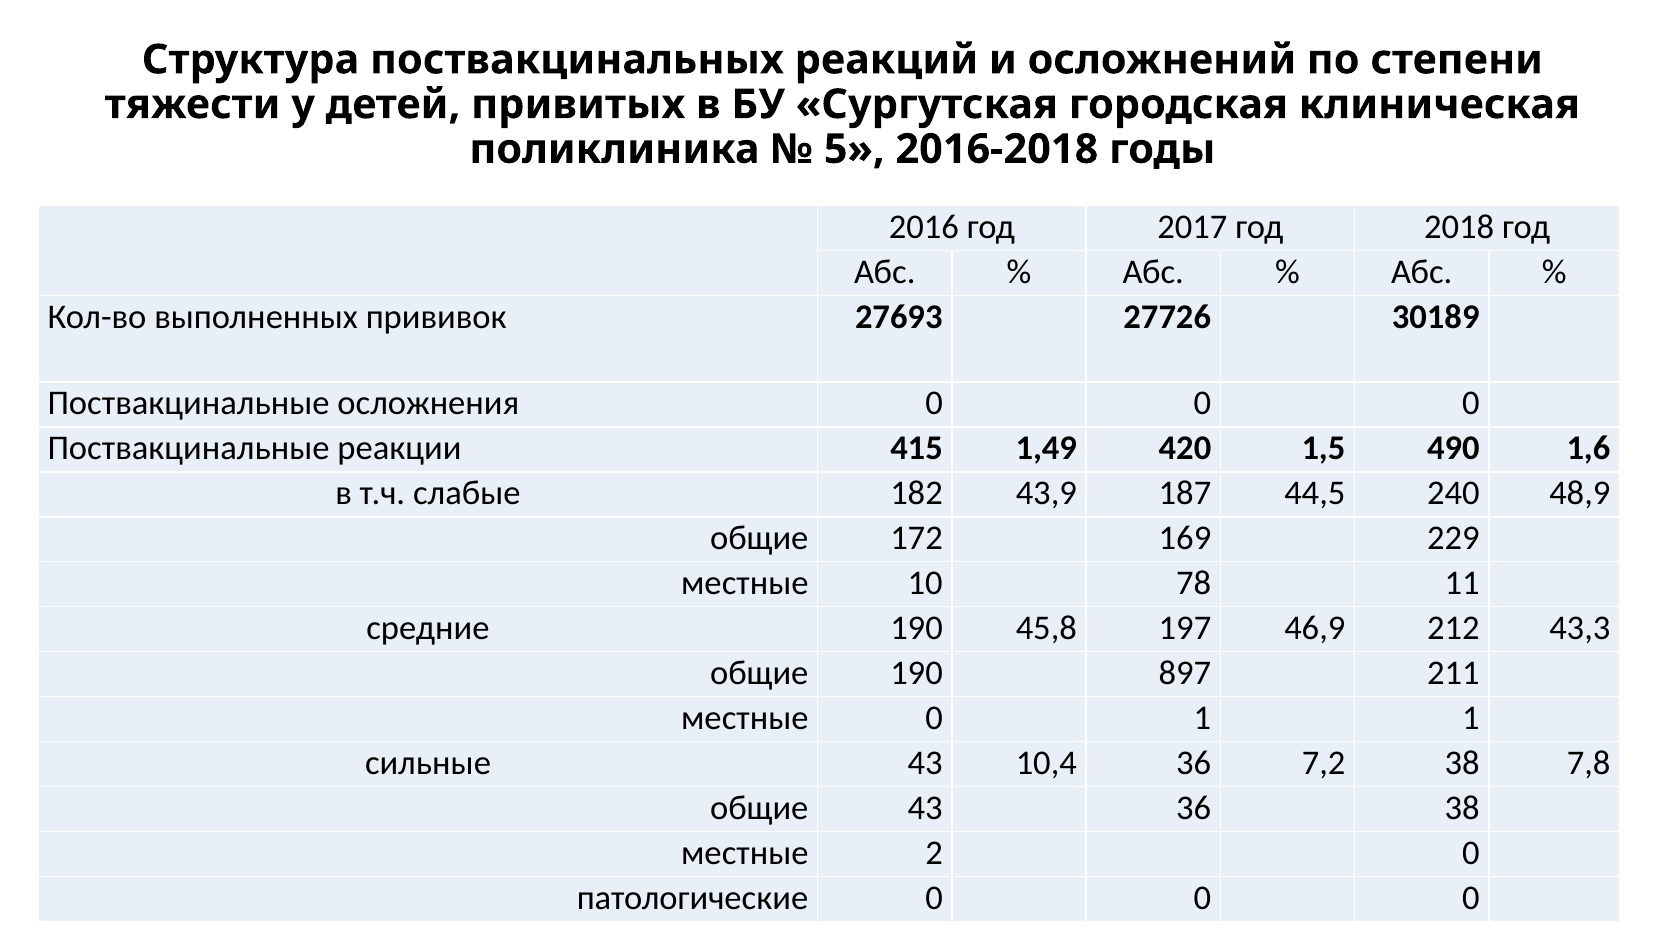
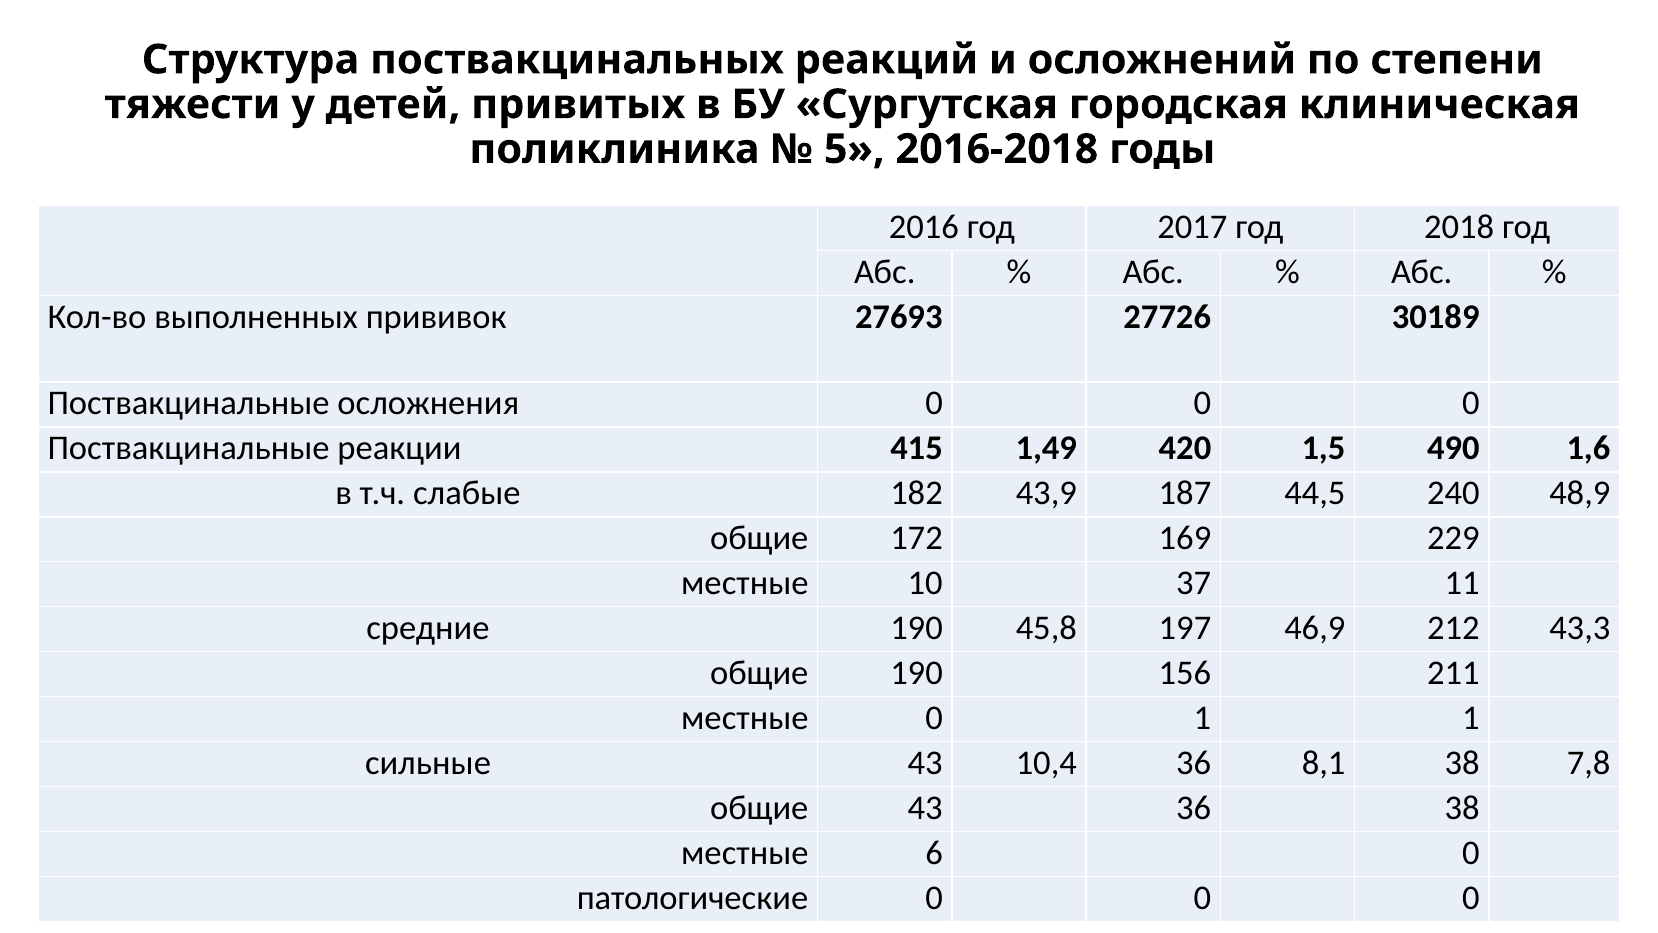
78: 78 -> 37
897: 897 -> 156
7,2: 7,2 -> 8,1
2: 2 -> 6
